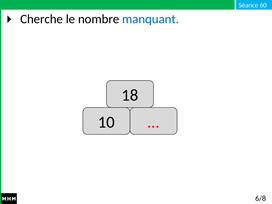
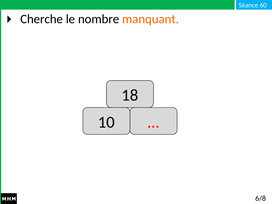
manquant colour: blue -> orange
